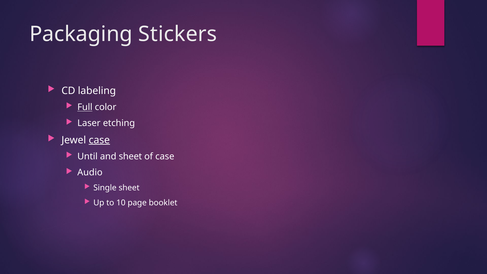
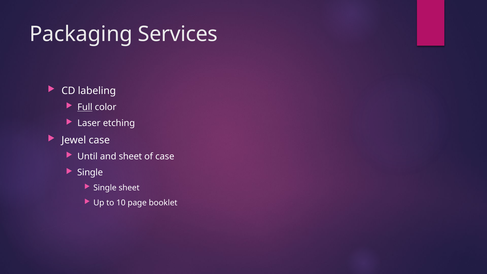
Stickers: Stickers -> Services
case at (99, 140) underline: present -> none
Audio at (90, 173): Audio -> Single
